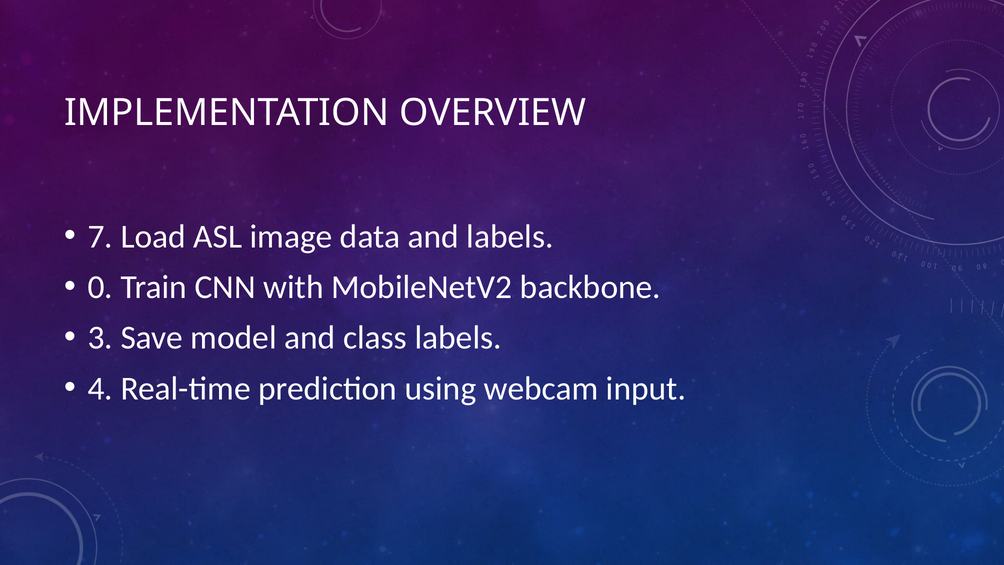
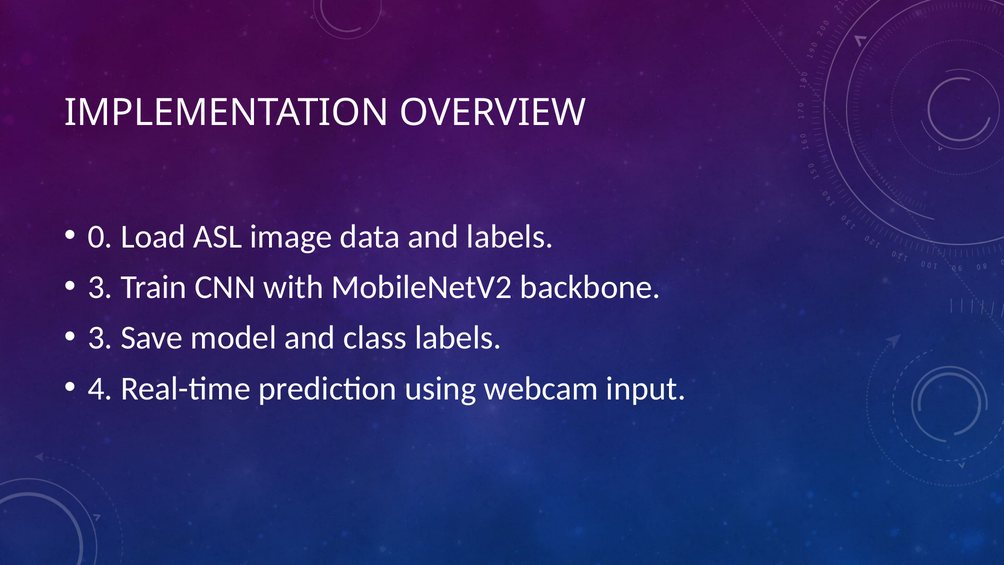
7: 7 -> 0
0 at (100, 287): 0 -> 3
